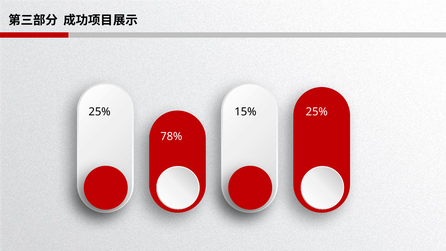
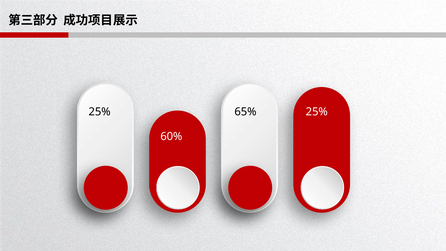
15%: 15% -> 65%
78%: 78% -> 60%
